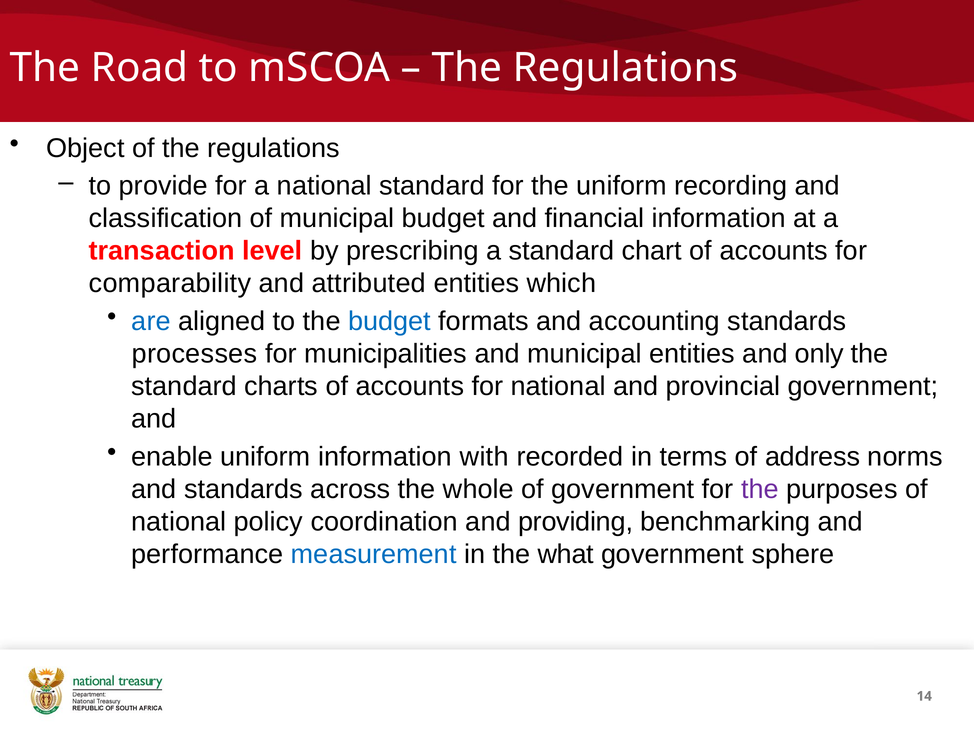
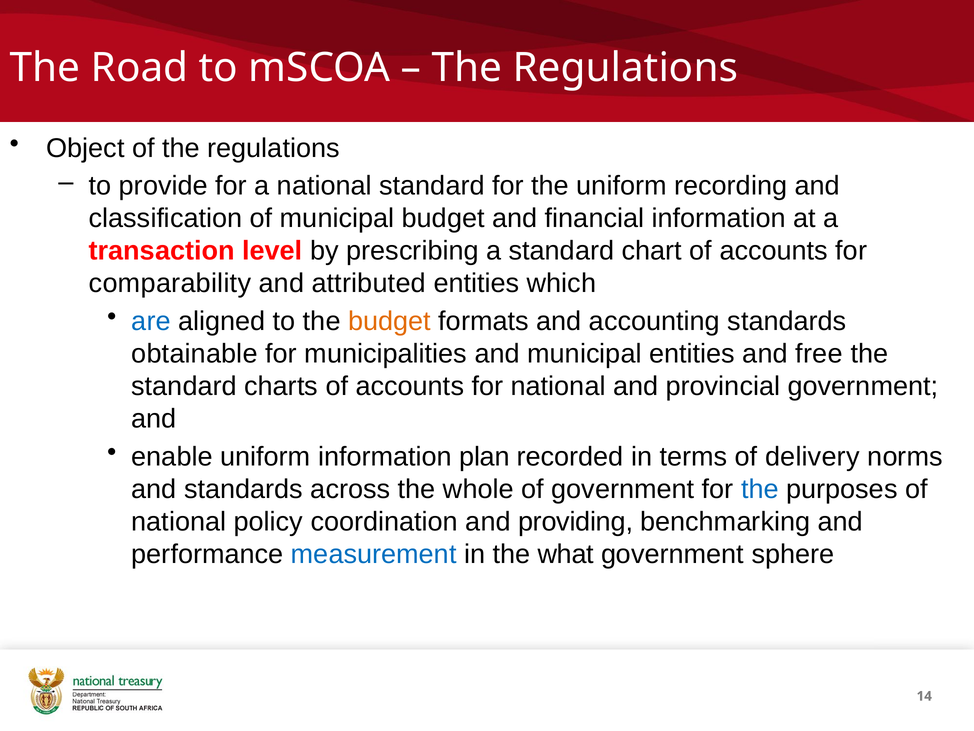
budget at (389, 321) colour: blue -> orange
processes: processes -> obtainable
only: only -> free
with: with -> plan
address: address -> delivery
the at (760, 489) colour: purple -> blue
